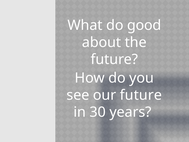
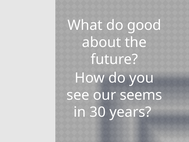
our future: future -> seems
